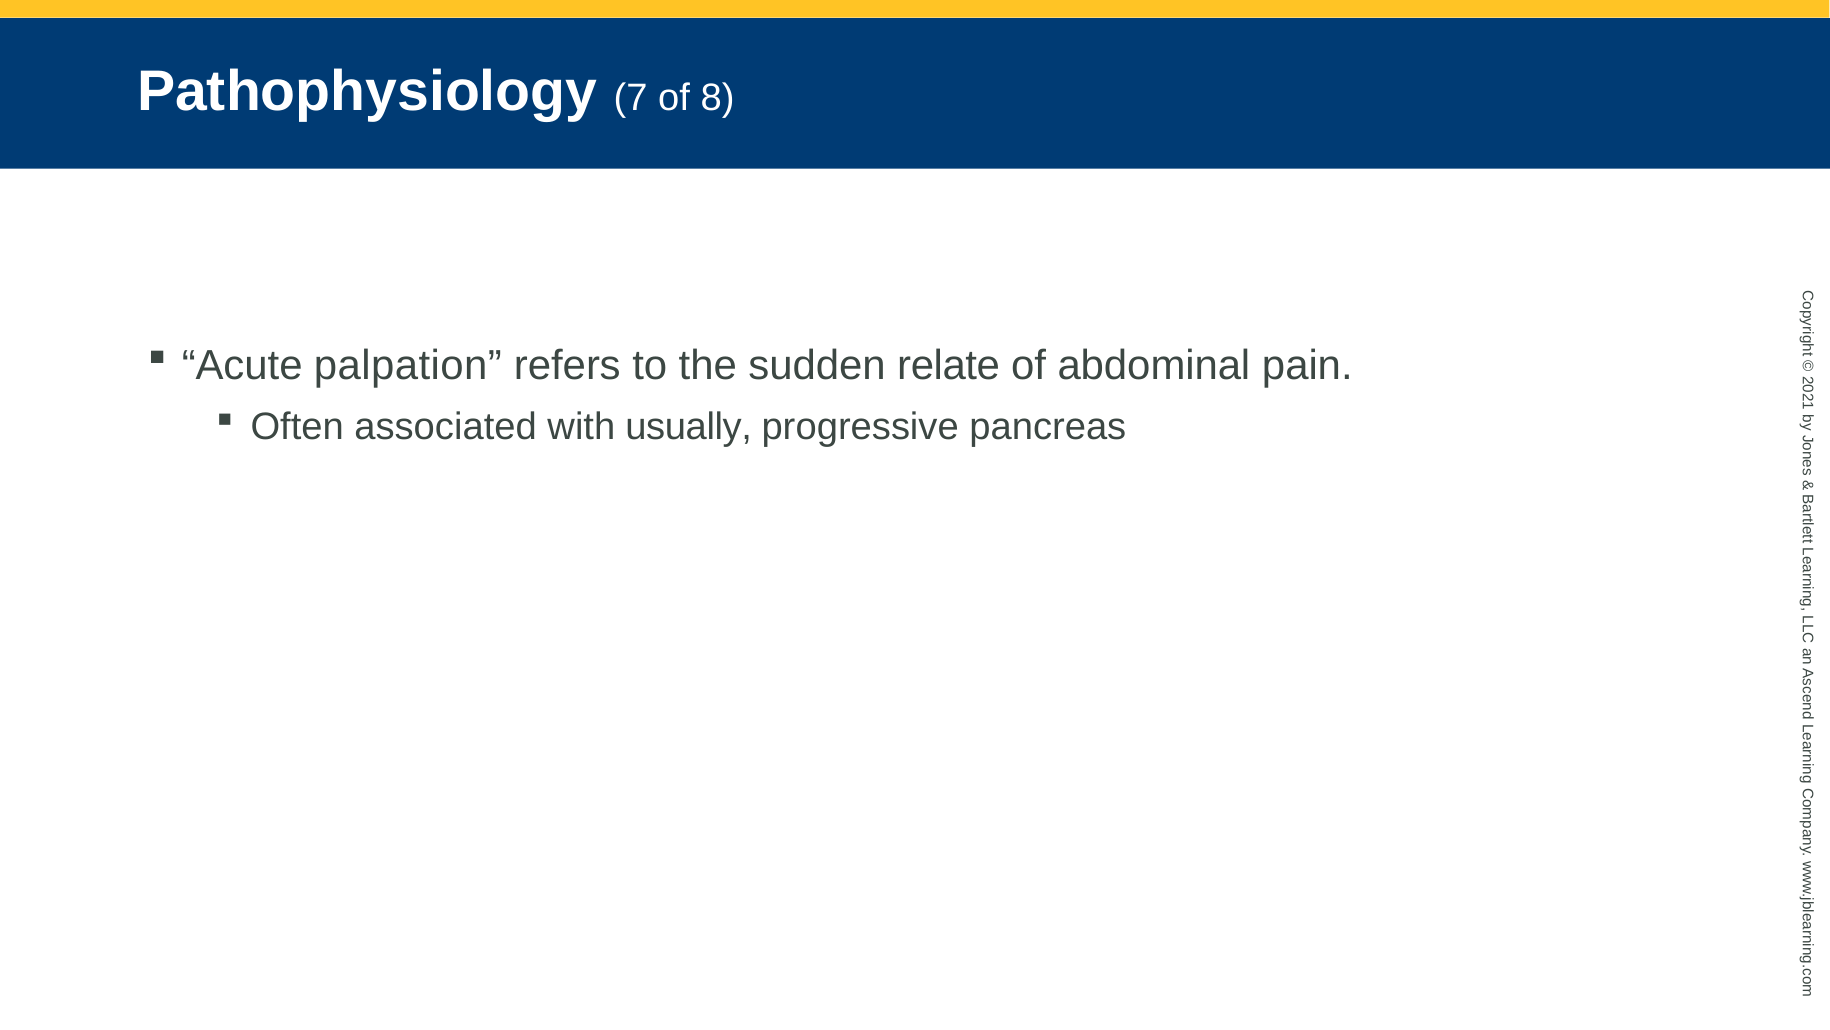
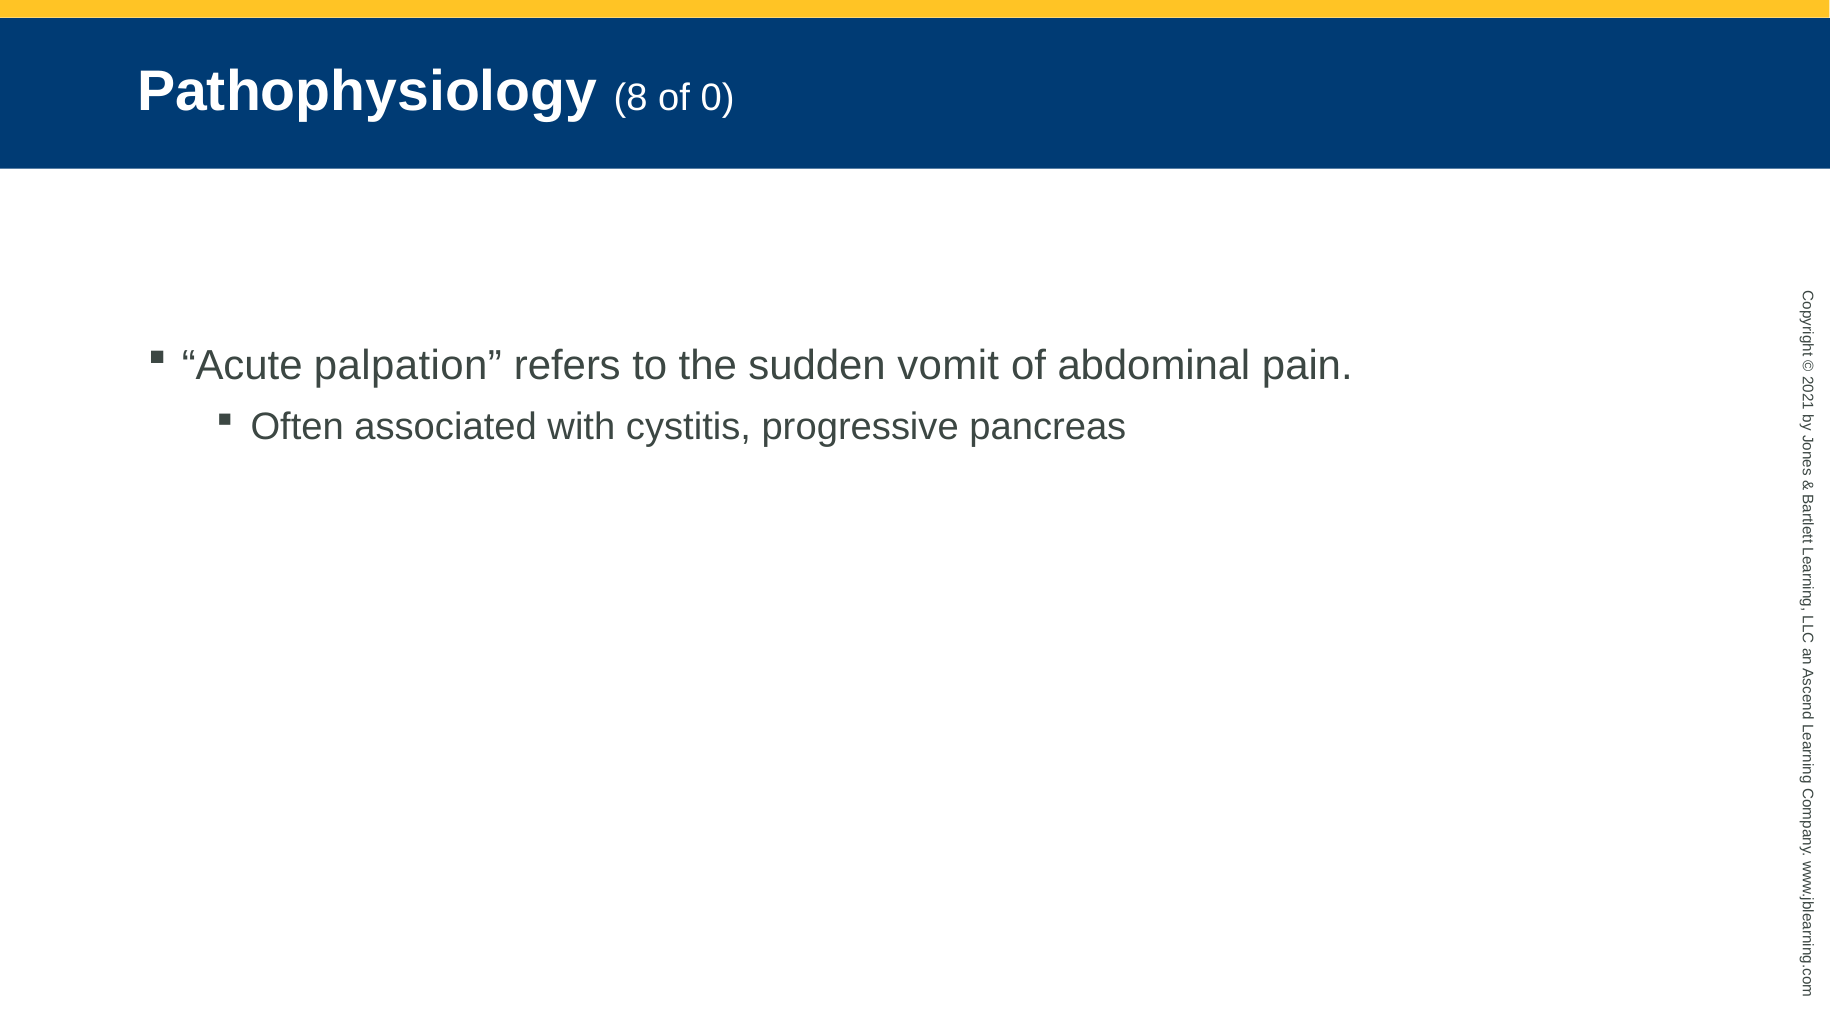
7: 7 -> 8
of 8: 8 -> 0
relate: relate -> vomit
usually: usually -> cystitis
